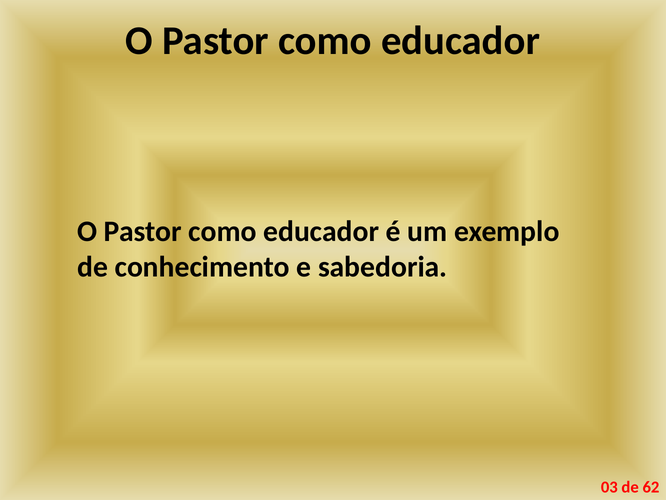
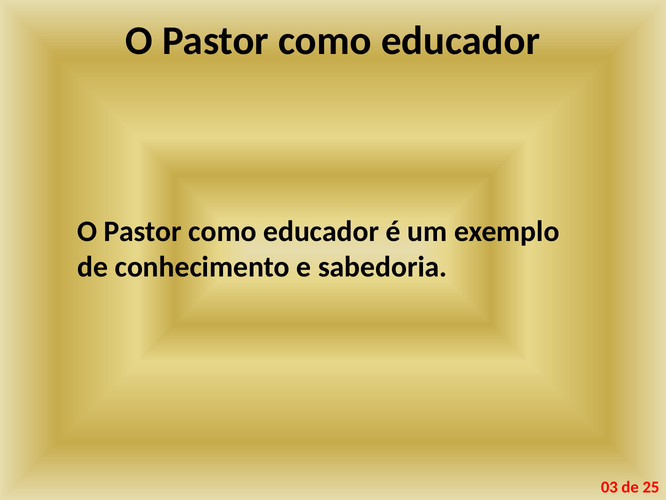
62: 62 -> 25
